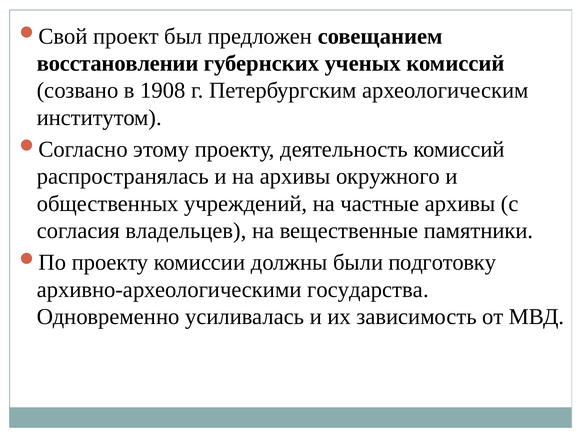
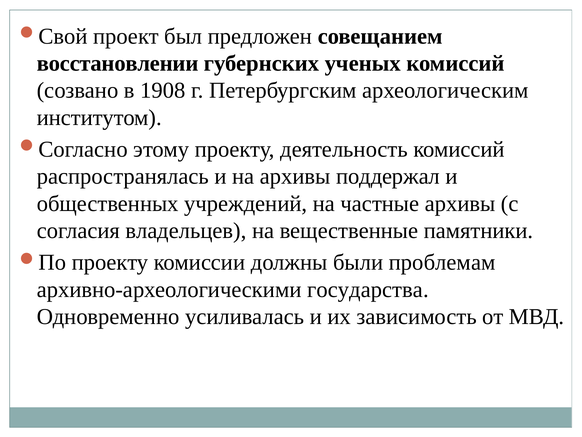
окружного: окружного -> поддержал
подготовку: подготовку -> проблемам
